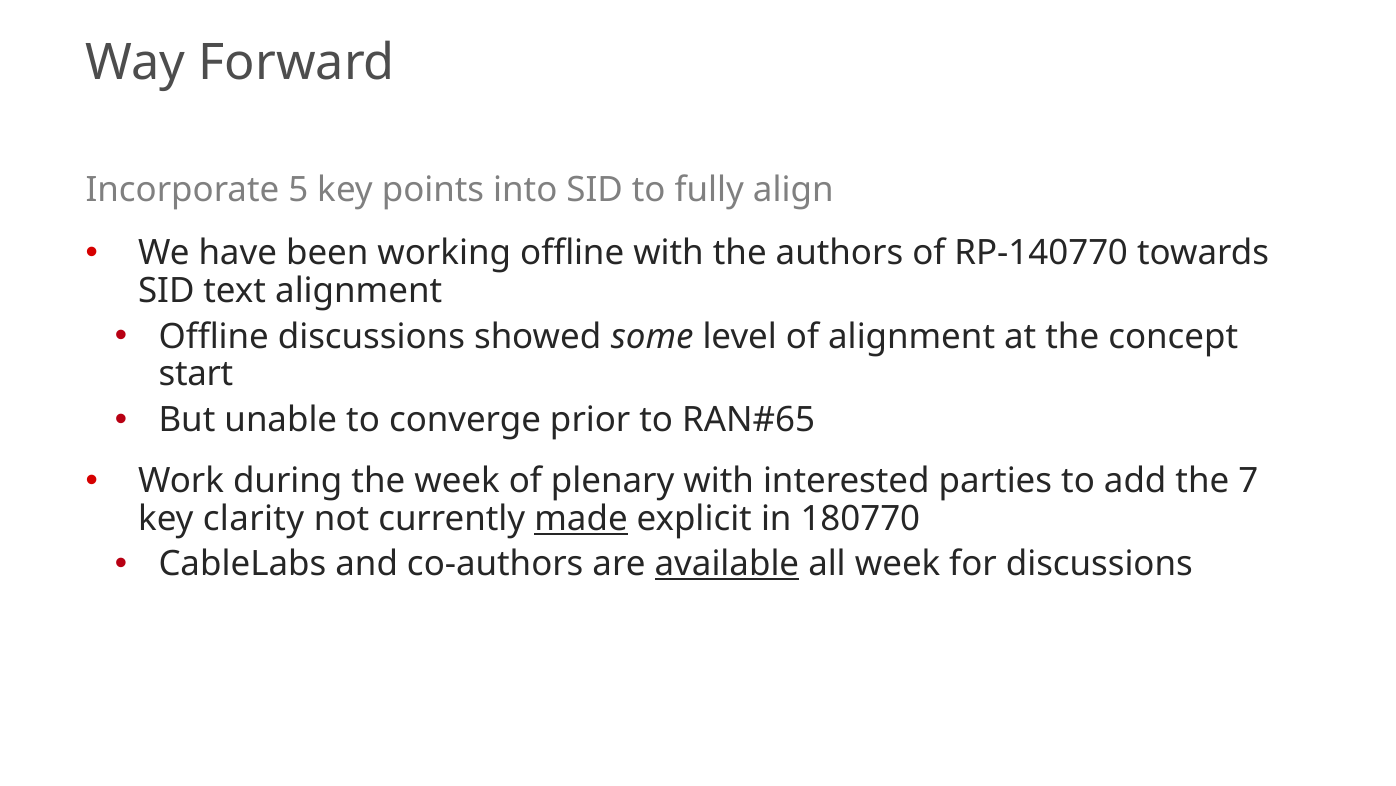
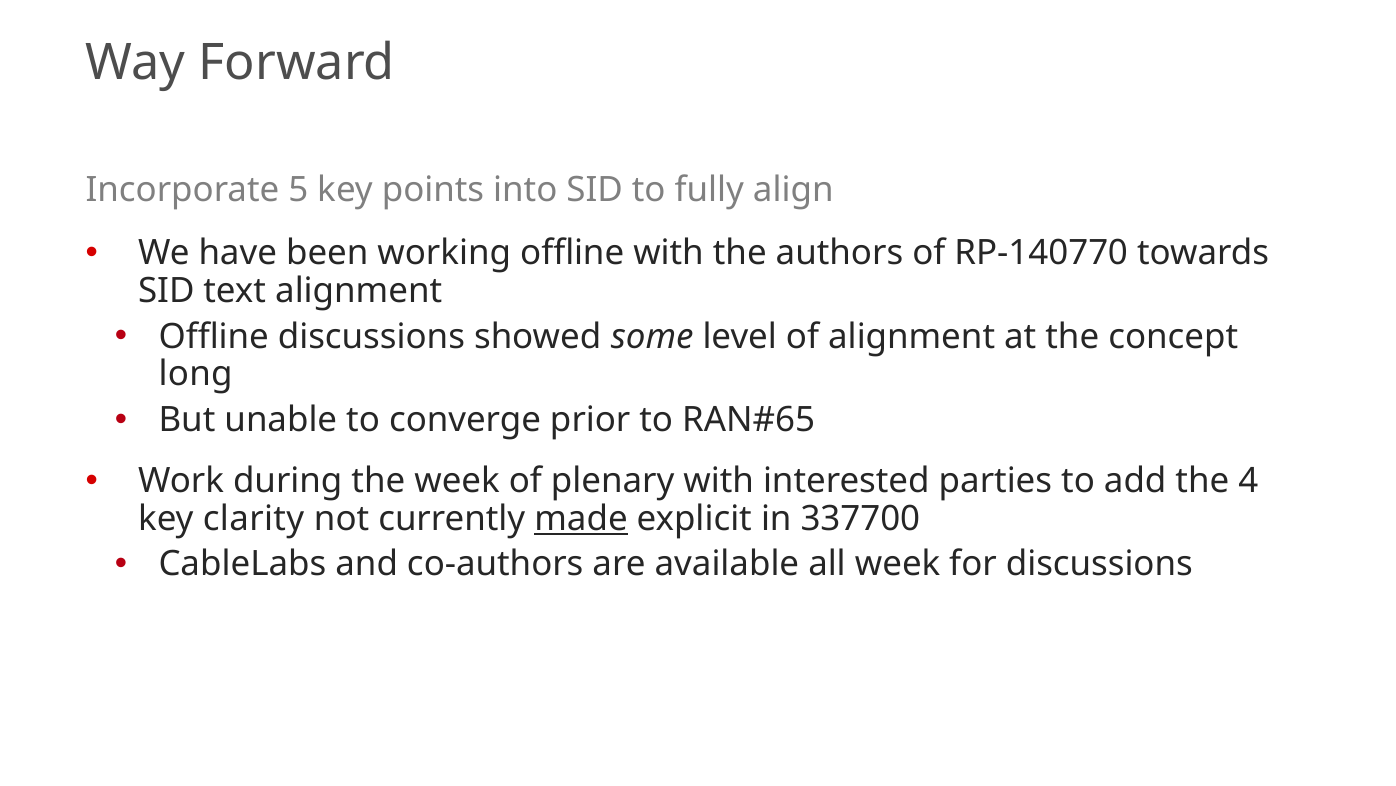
start: start -> long
the 7: 7 -> 4
180770: 180770 -> 337700
available underline: present -> none
